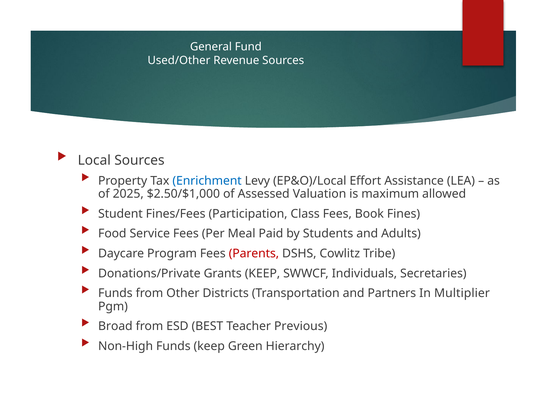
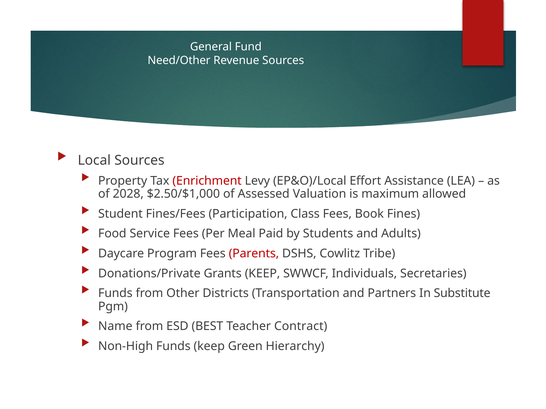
Used/Other: Used/Other -> Need/Other
Enrichment colour: blue -> red
2025: 2025 -> 2028
Multiplier: Multiplier -> Substitute
Broad: Broad -> Name
Previous: Previous -> Contract
